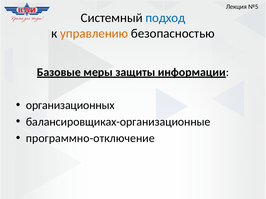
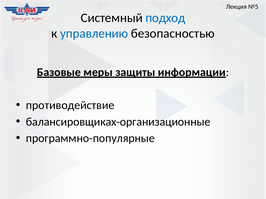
управлению colour: orange -> blue
организационных: организационных -> противодействие
программно-отключение: программно-отключение -> программно-популярные
